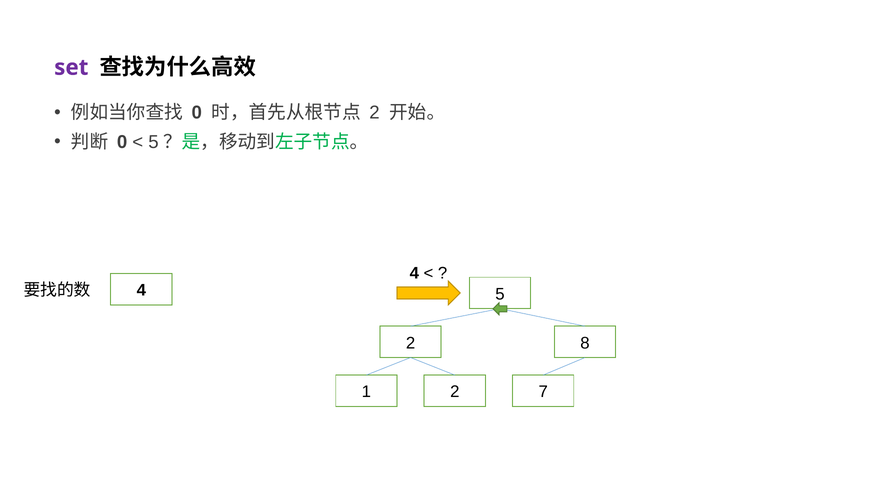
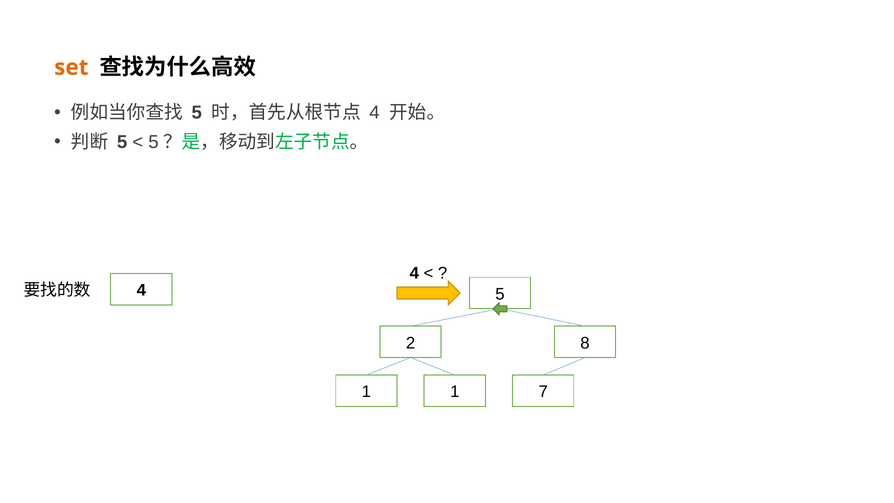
set colour: purple -> orange
0 at (197, 113): 0 -> 5
2 at (374, 113): 2 -> 4
0 at (122, 142): 0 -> 5
1 2: 2 -> 1
